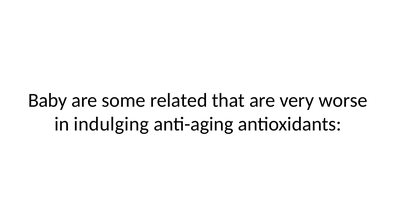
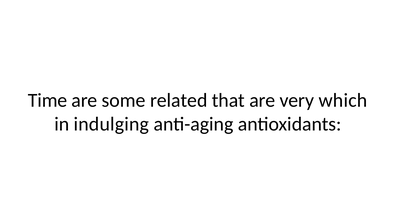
Baby: Baby -> Time
worse: worse -> which
